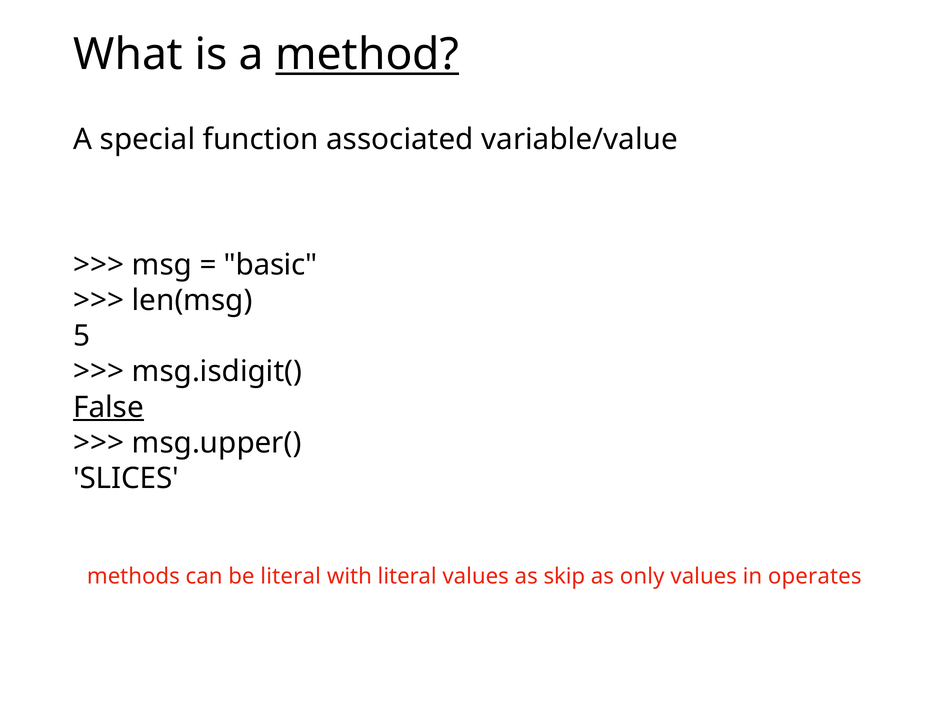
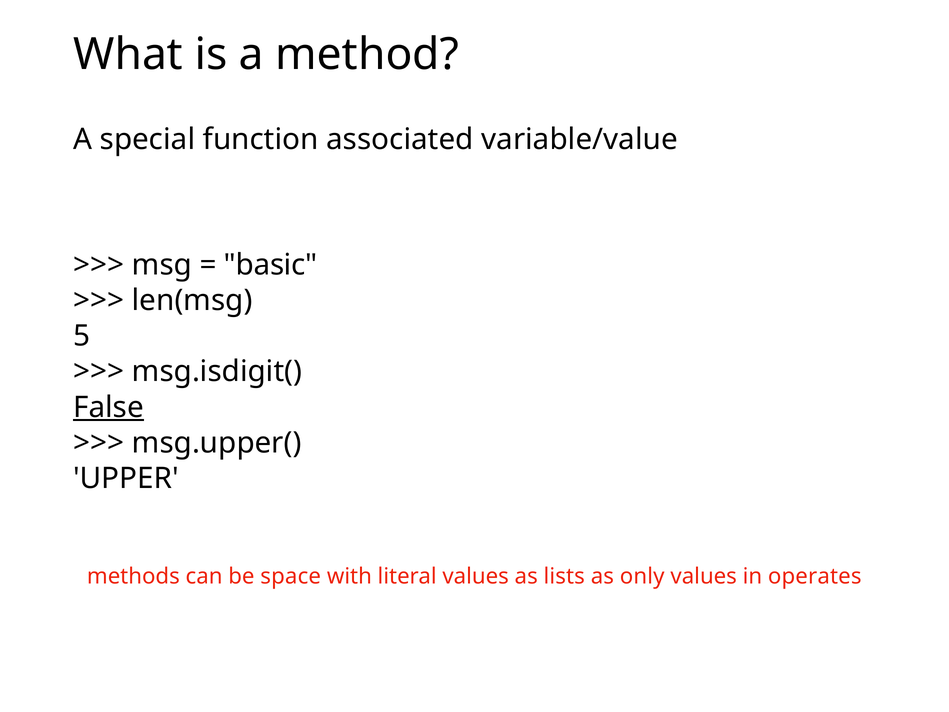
method underline: present -> none
SLICES: SLICES -> UPPER
be literal: literal -> space
skip: skip -> lists
